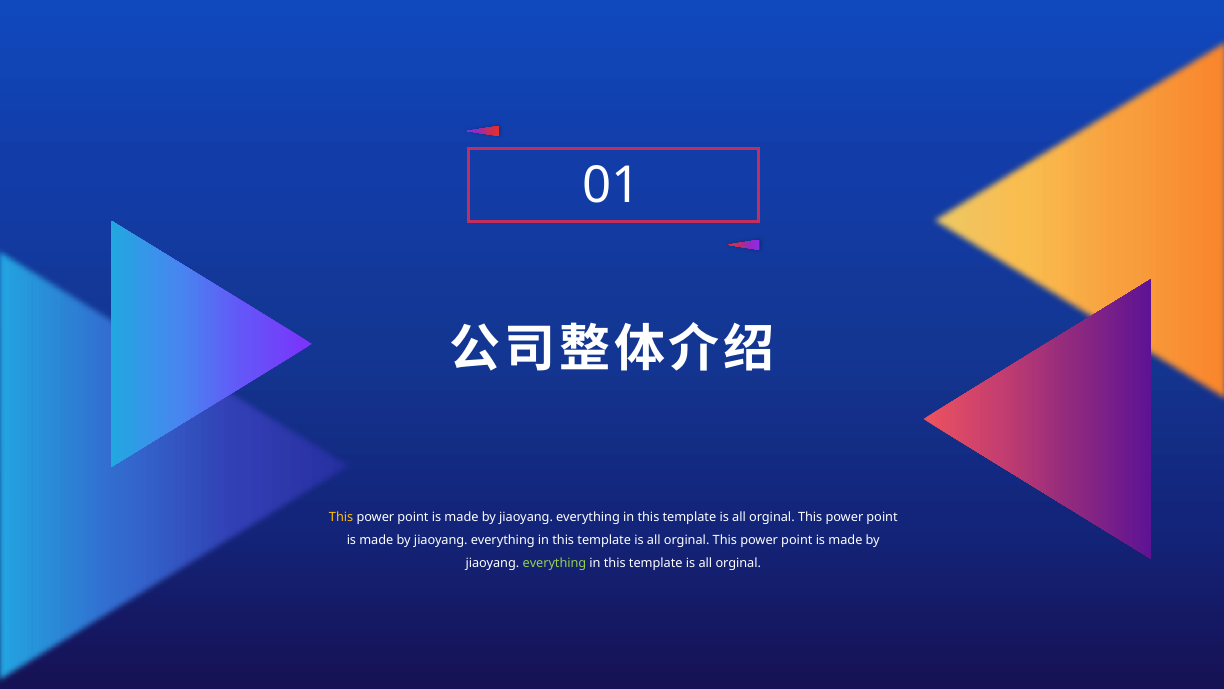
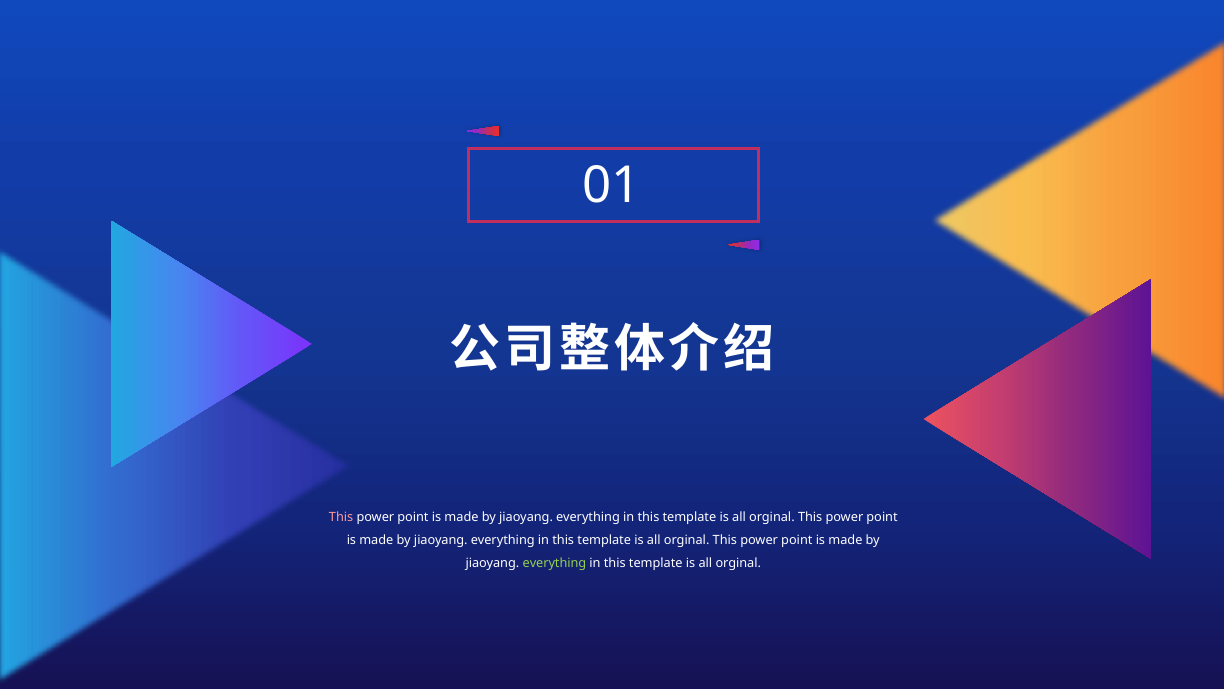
This at (341, 517) colour: yellow -> pink
